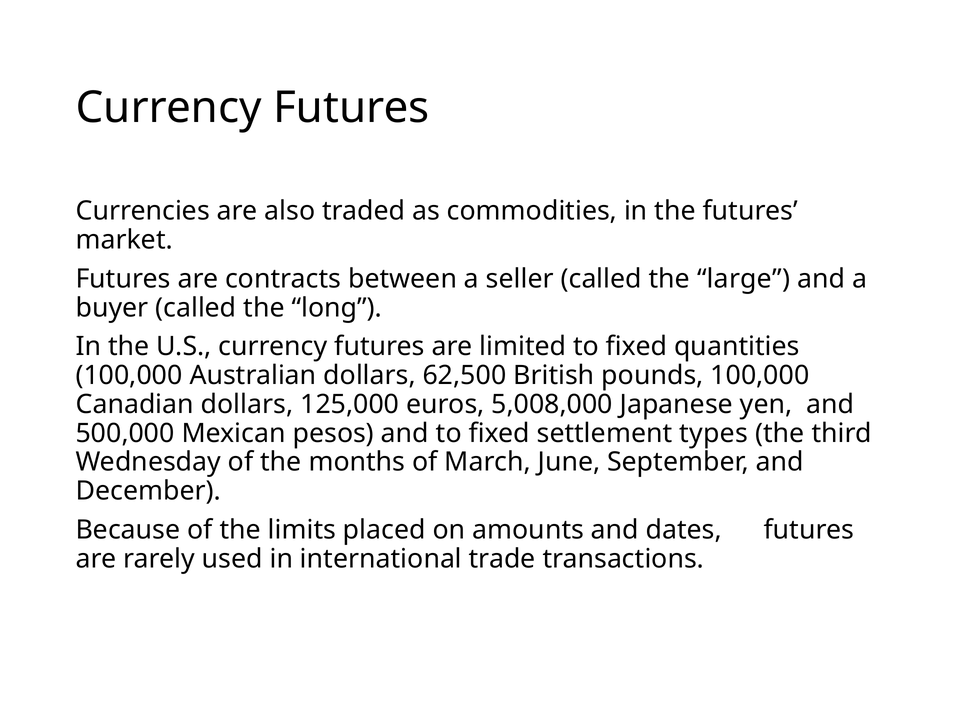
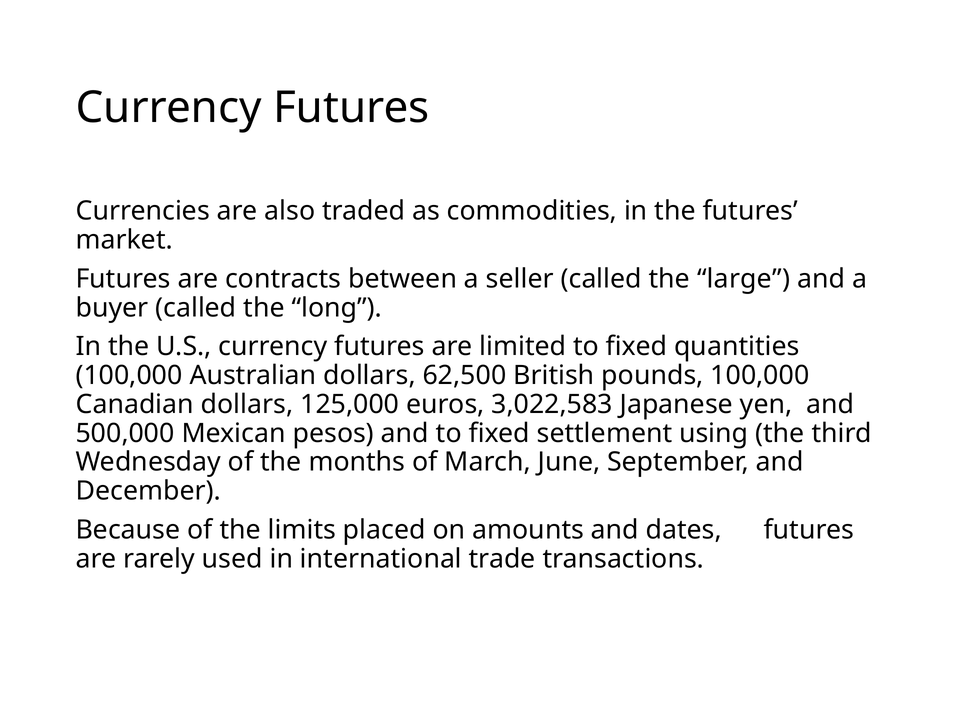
5,008,000: 5,008,000 -> 3,022,583
types: types -> using
